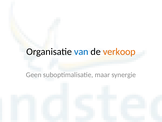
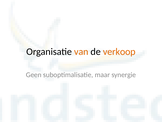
van colour: blue -> orange
